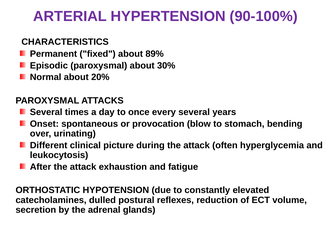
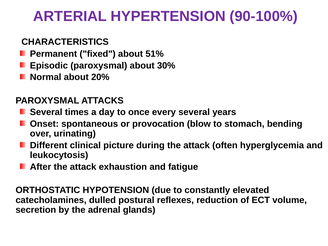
89%: 89% -> 51%
